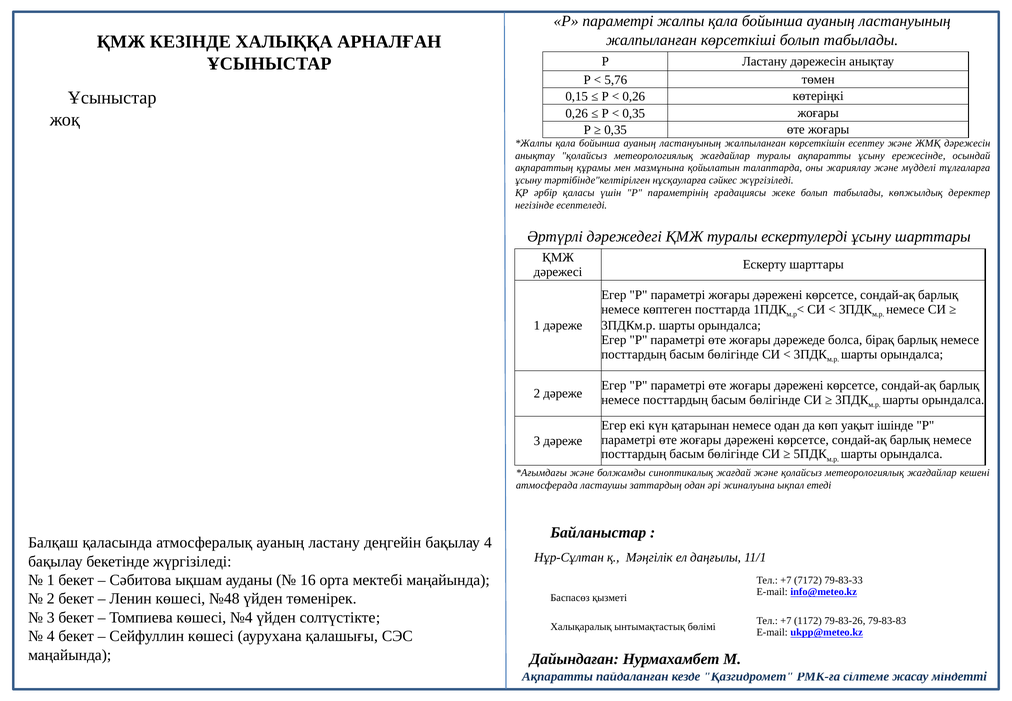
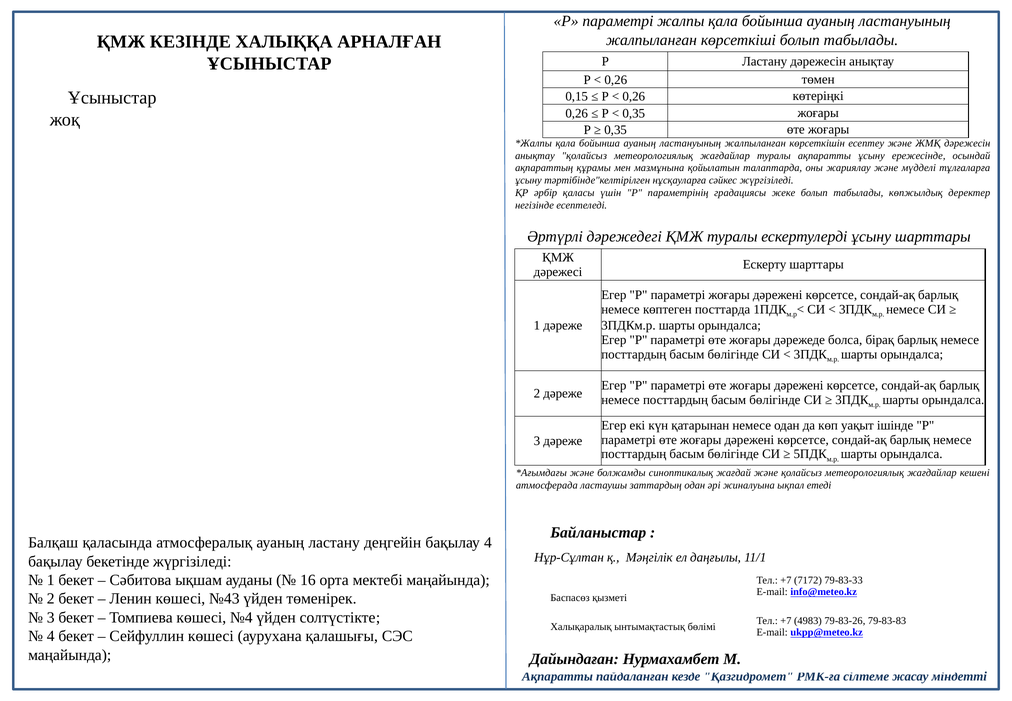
5,76 at (616, 80): 5,76 -> 0,26
№48: №48 -> №43
1172: 1172 -> 4983
